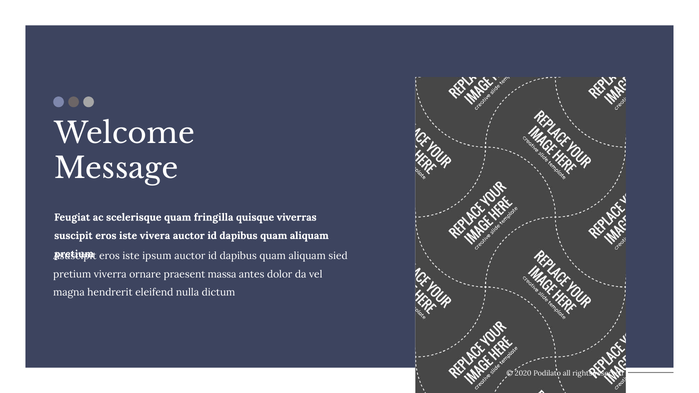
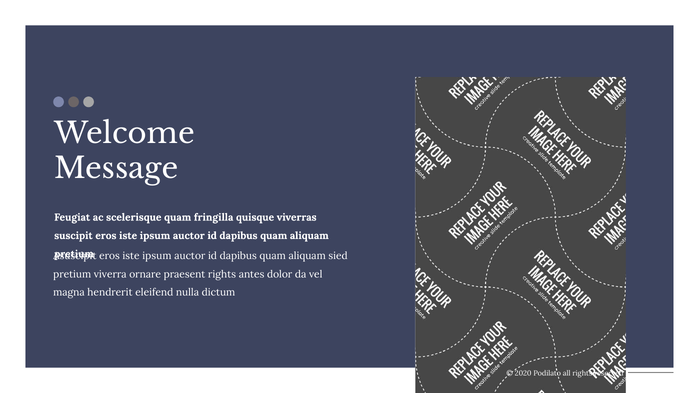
suscipit eros iste vivera: vivera -> ipsum
praesent massa: massa -> rights
